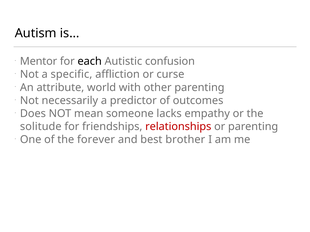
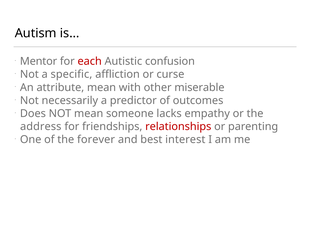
each colour: black -> red
attribute world: world -> mean
other parenting: parenting -> miserable
solitude: solitude -> address
brother: brother -> interest
